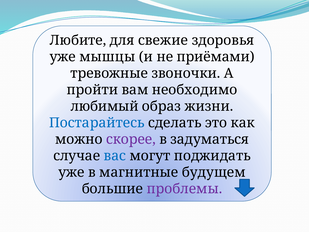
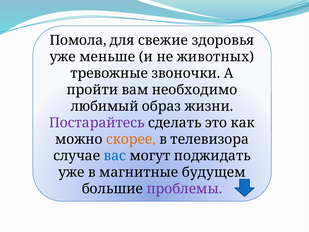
Любите: Любите -> Помола
мышцы: мышцы -> меньше
приёмами: приёмами -> животных
Постарайтесь colour: blue -> purple
скорее colour: purple -> orange
задуматься: задуматься -> телевизора
